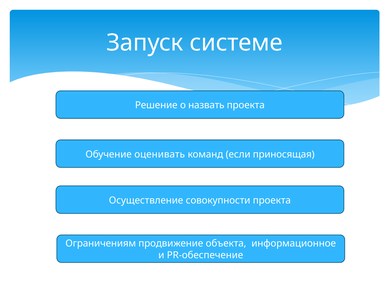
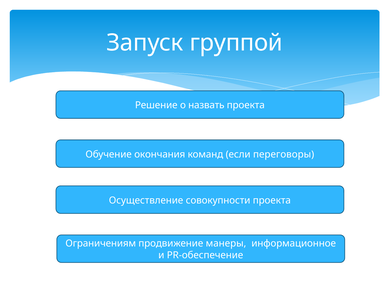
системе: системе -> группой
оценивать: оценивать -> окончания
приносящая: приносящая -> переговоры
объекта: объекта -> манеры
